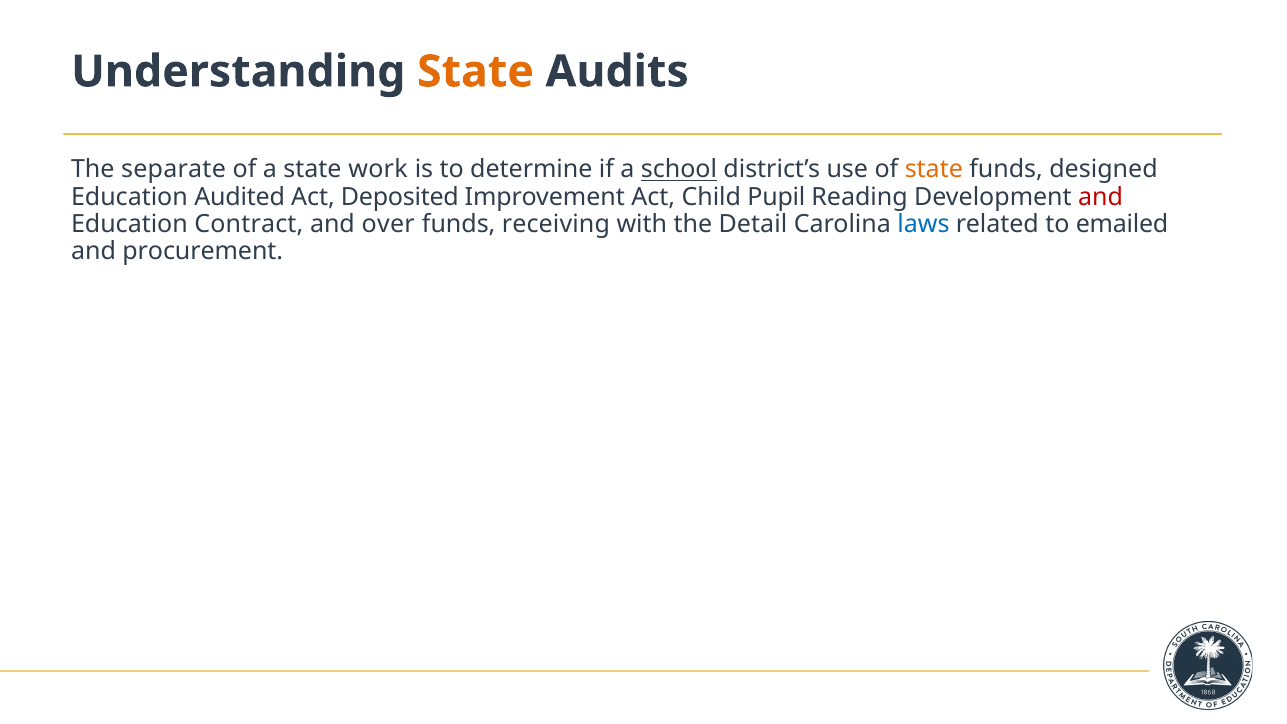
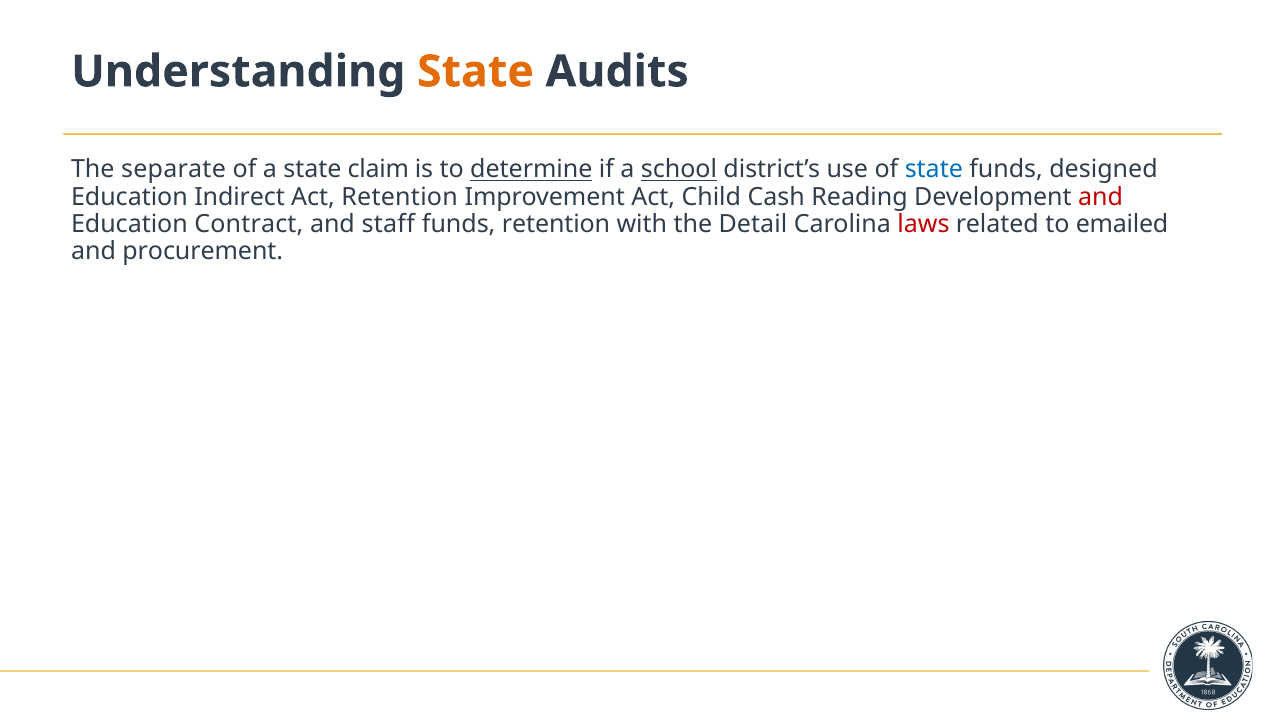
work: work -> claim
determine underline: none -> present
state at (934, 170) colour: orange -> blue
Audited: Audited -> Indirect
Act Deposited: Deposited -> Retention
Pupil: Pupil -> Cash
over: over -> staff
funds receiving: receiving -> retention
laws colour: blue -> red
